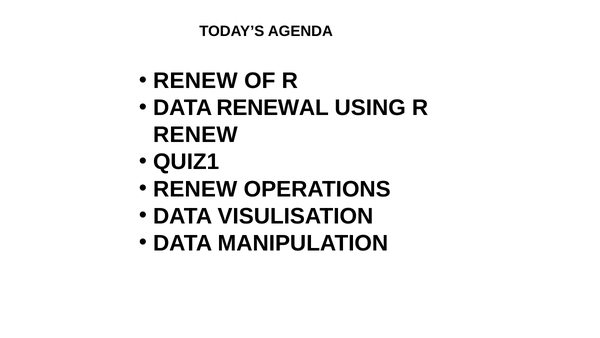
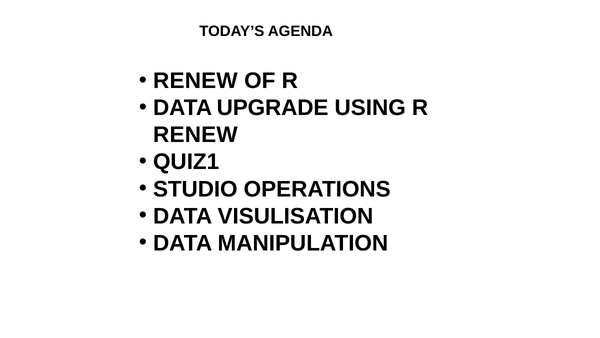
RENEWAL: RENEWAL -> UPGRADE
RENEW at (195, 189): RENEW -> STUDIO
